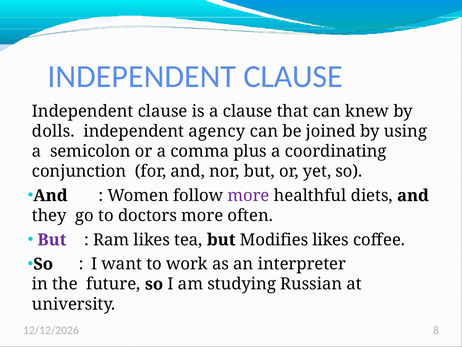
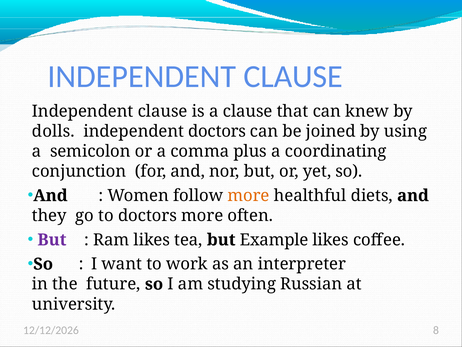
independent agency: agency -> doctors
more at (248, 195) colour: purple -> orange
Modifies: Modifies -> Example
